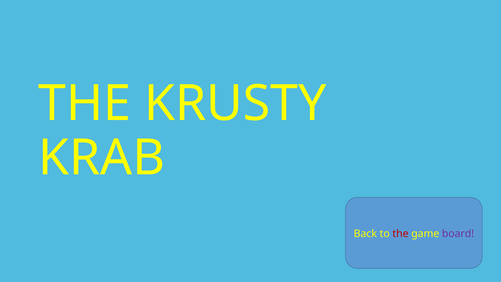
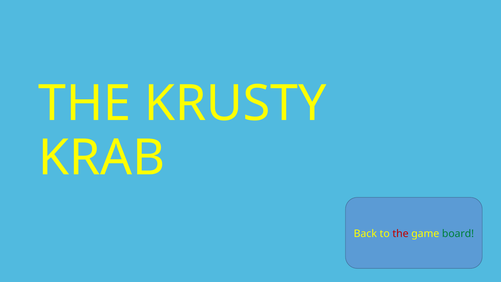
board colour: purple -> green
